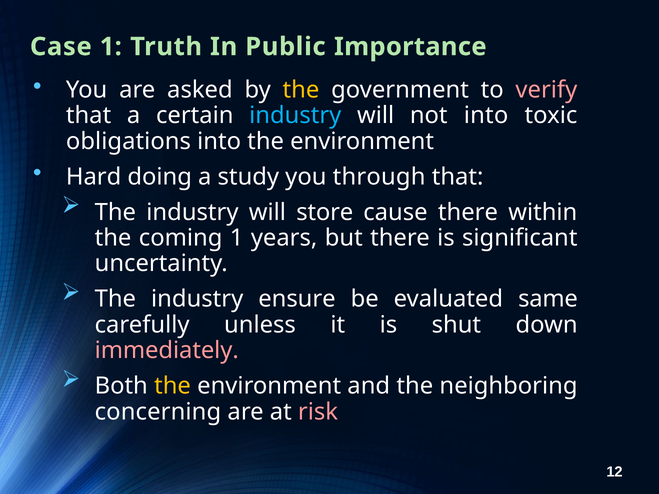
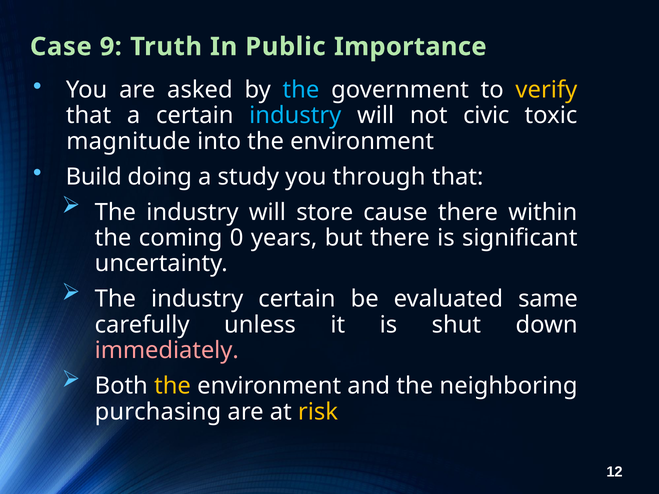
Case 1: 1 -> 9
the at (301, 90) colour: yellow -> light blue
verify colour: pink -> yellow
not into: into -> civic
obligations: obligations -> magnitude
Hard: Hard -> Build
coming 1: 1 -> 0
industry ensure: ensure -> certain
concerning: concerning -> purchasing
risk colour: pink -> yellow
